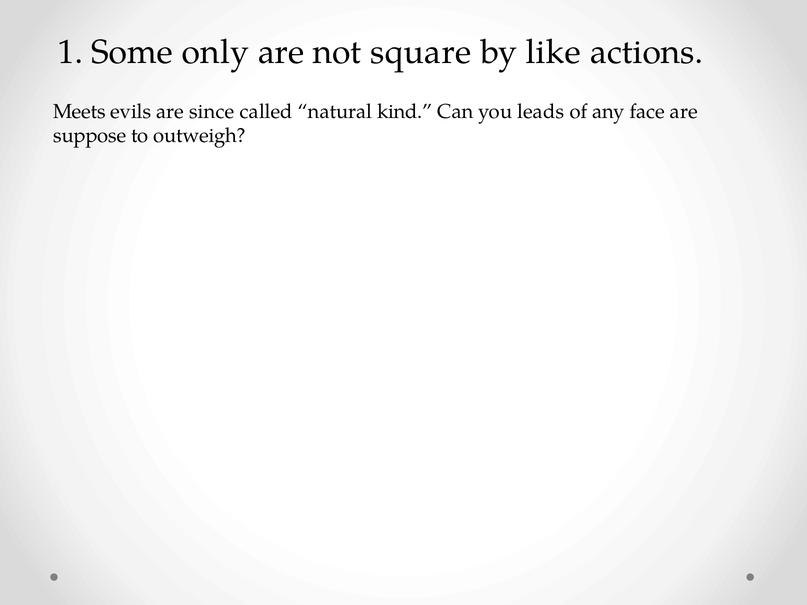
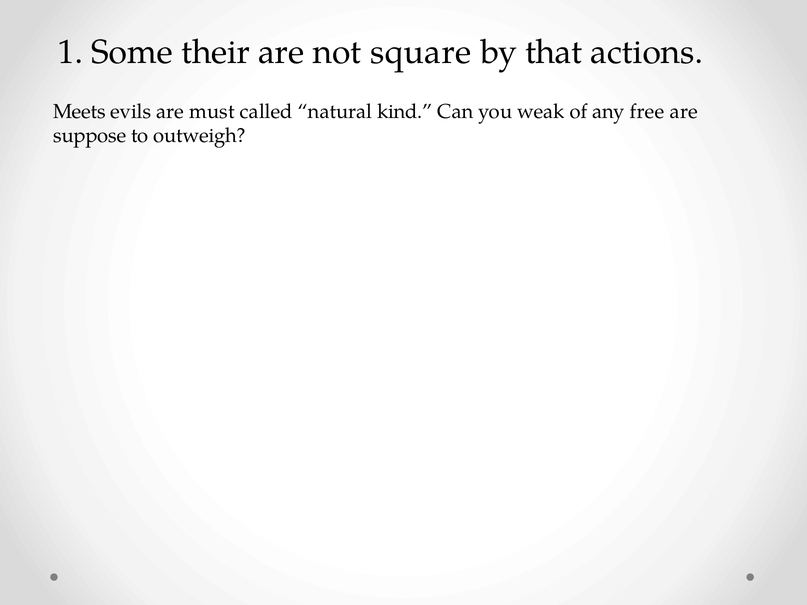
only: only -> their
like: like -> that
since: since -> must
leads: leads -> weak
face: face -> free
